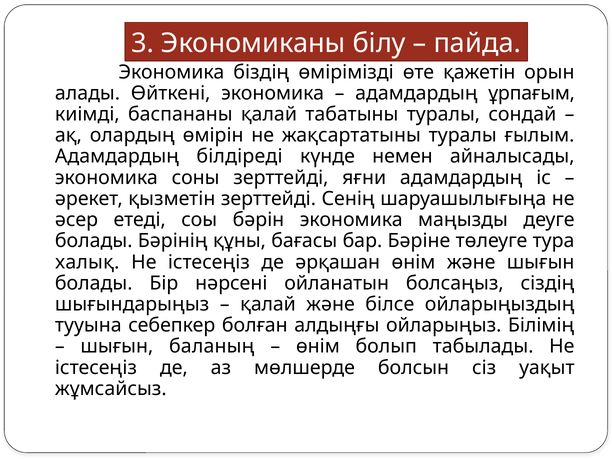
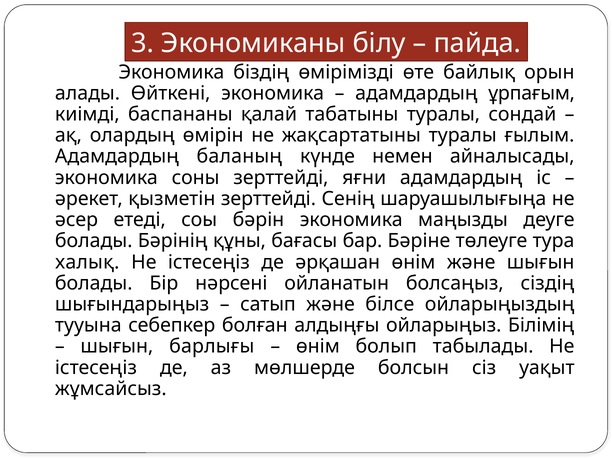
қажетін: қажетін -> байлық
білдіреді: білдіреді -> баланың
қалай at (268, 304): қалай -> сатып
баланың: баланың -> барлығы
